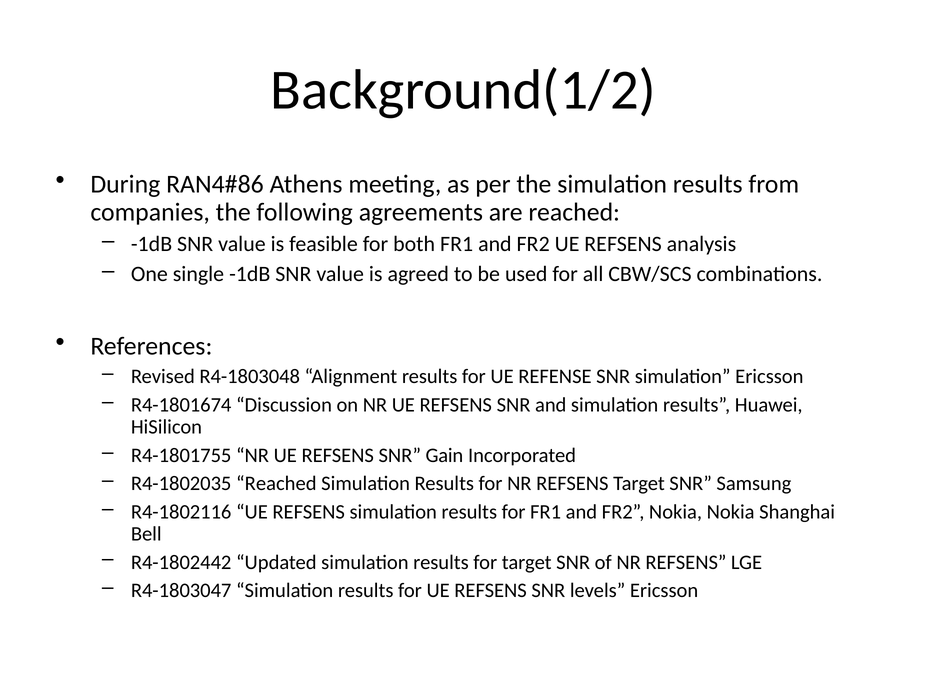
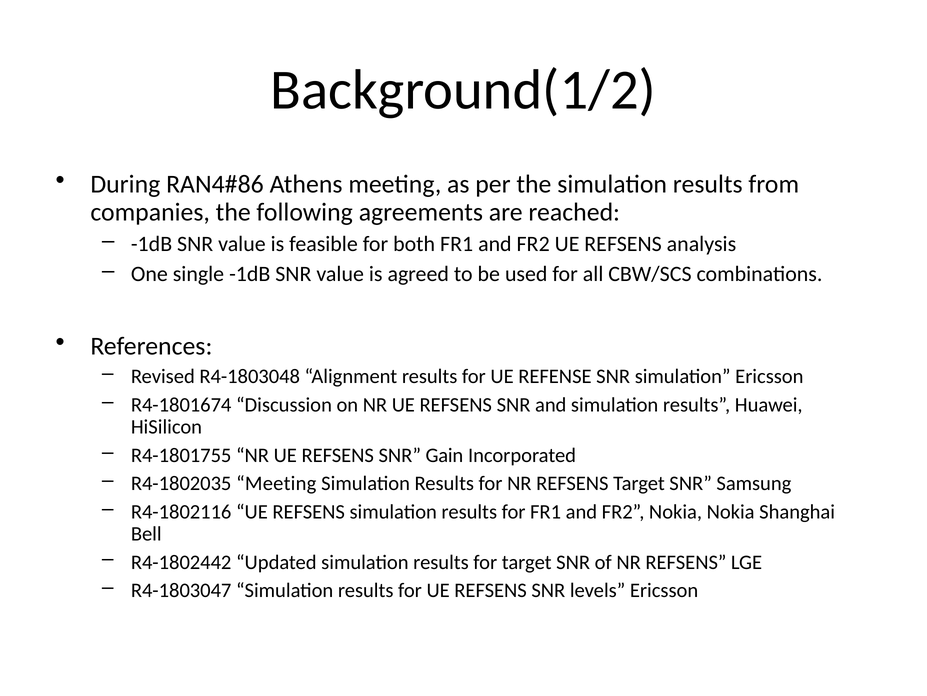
R4-1802035 Reached: Reached -> Meeting
